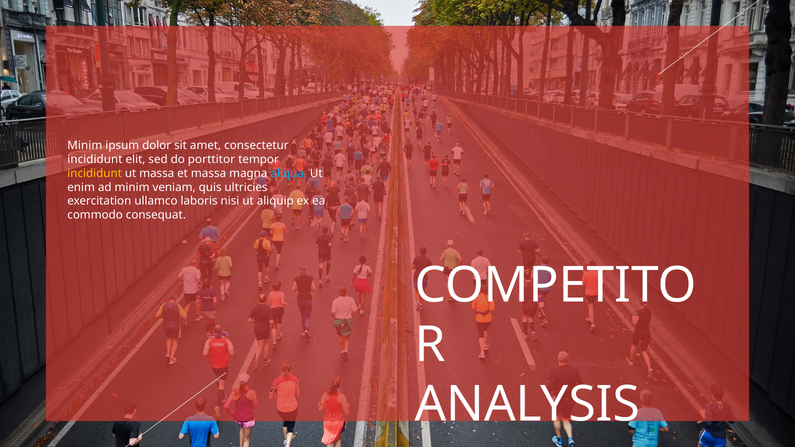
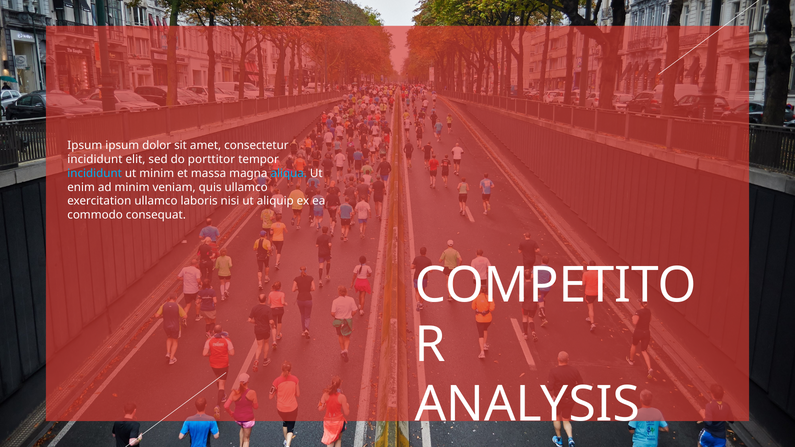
Minim at (85, 146): Minim -> Ipsum
incididunt at (95, 173) colour: yellow -> light blue
ut massa: massa -> minim
quis ultricies: ultricies -> ullamco
